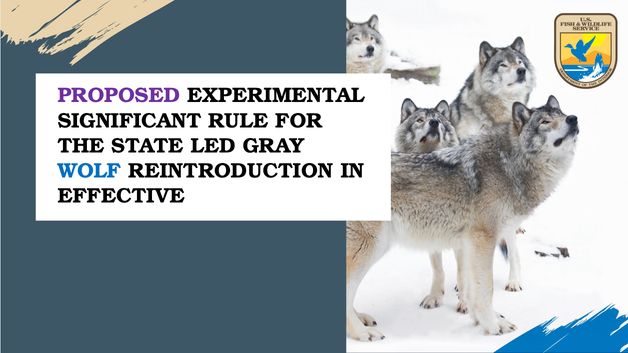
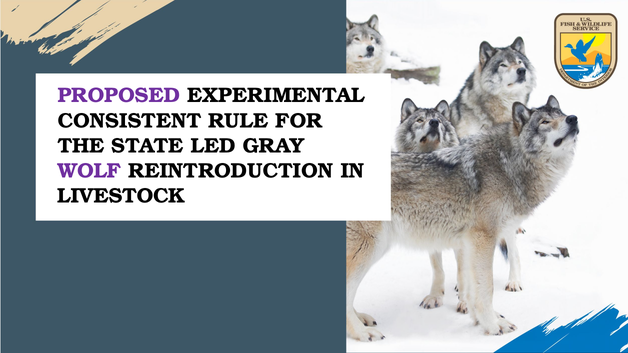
SIGNIFICANT: SIGNIFICANT -> CONSISTENT
WOLF colour: blue -> purple
EFFECTIVE: EFFECTIVE -> LIVESTOCK
